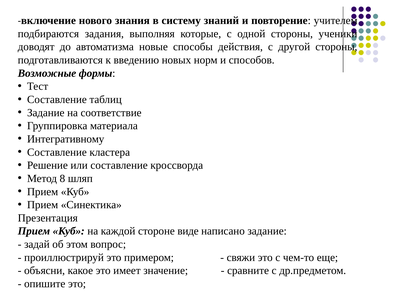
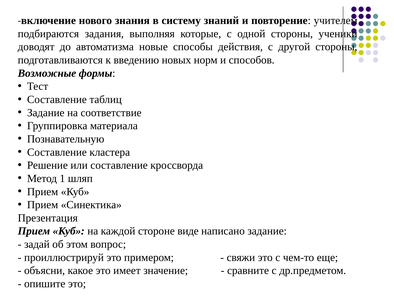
Интегративному: Интегративному -> Познавательную
8: 8 -> 1
